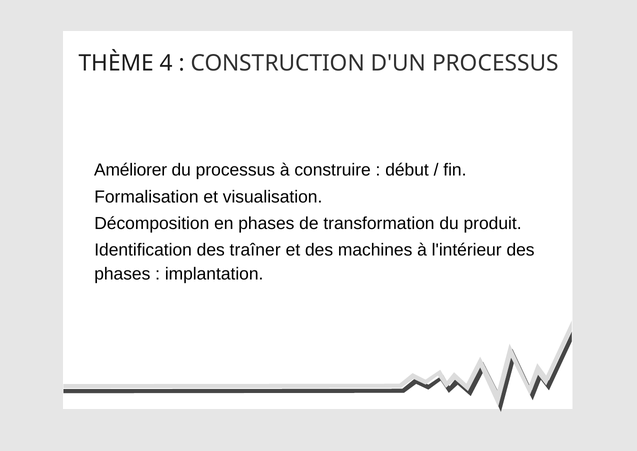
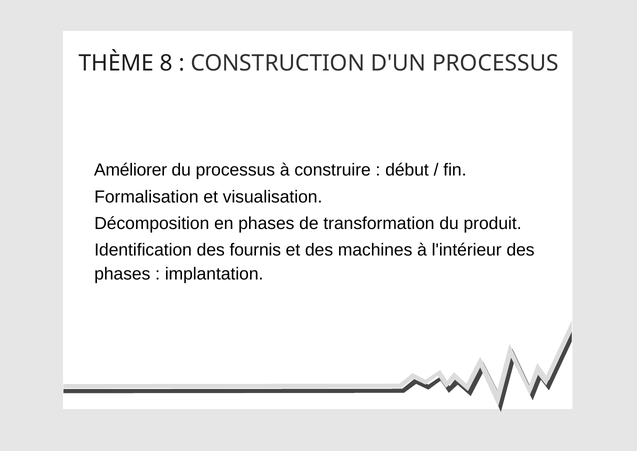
4: 4 -> 8
traîner: traîner -> fournis
